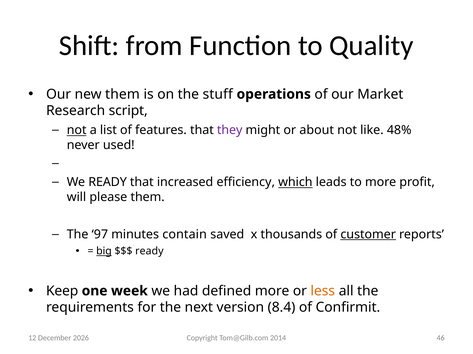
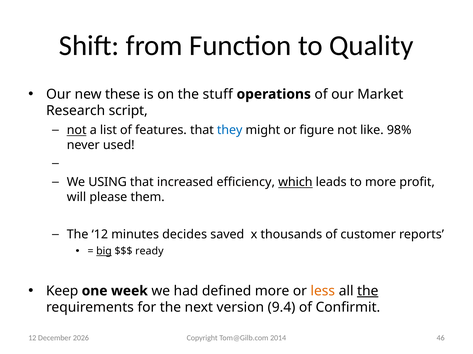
new them: them -> these
they colour: purple -> blue
about: about -> figure
48%: 48% -> 98%
We READY: READY -> USING
The 97: 97 -> 12
contain: contain -> decides
customer underline: present -> none
the at (368, 291) underline: none -> present
8.4: 8.4 -> 9.4
